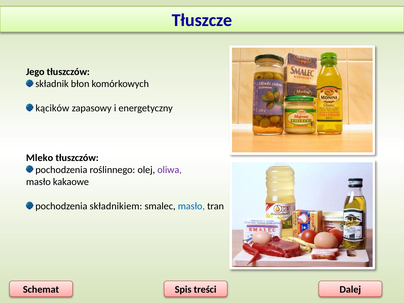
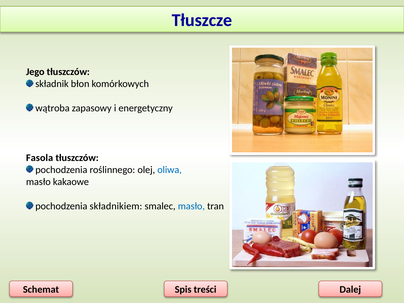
kącików: kącików -> wątroba
Mleko: Mleko -> Fasola
oliwa colour: purple -> blue
